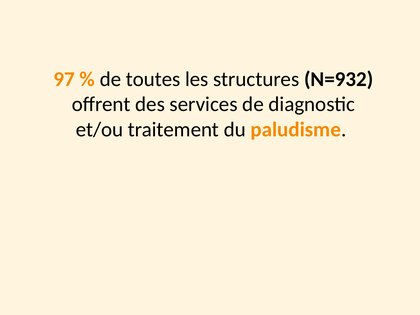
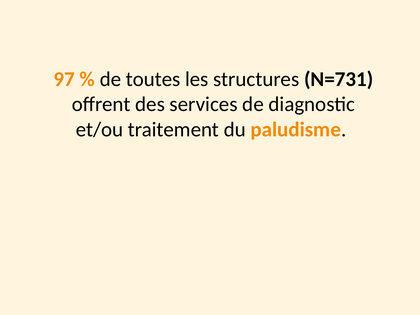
N=932: N=932 -> N=731
